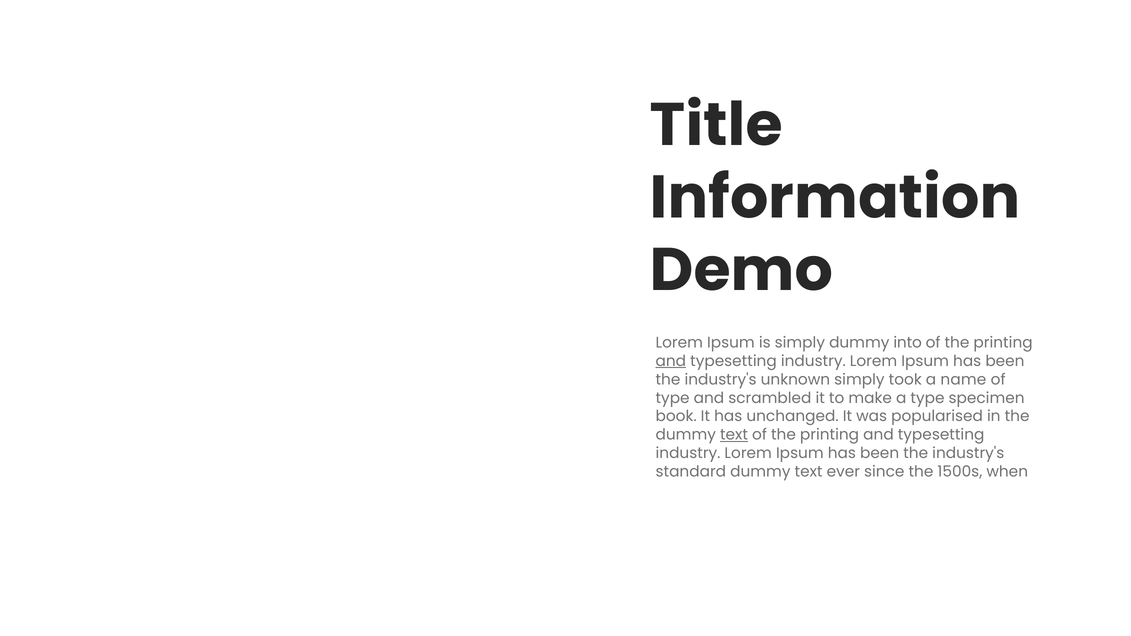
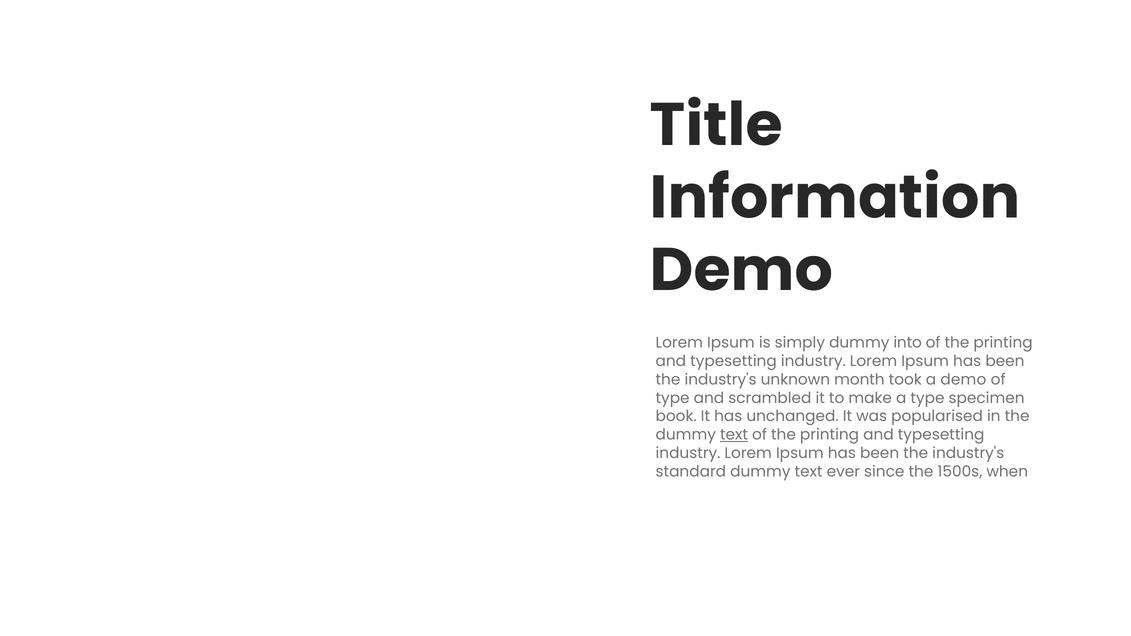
and at (671, 361) underline: present -> none
unknown simply: simply -> month
a name: name -> demo
